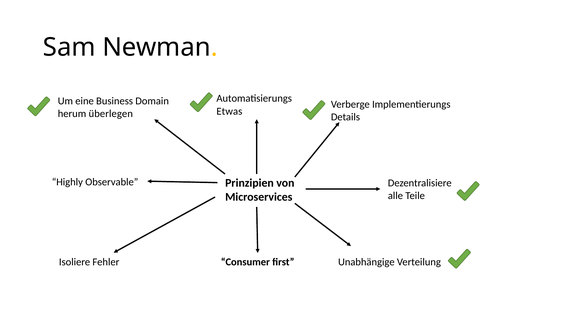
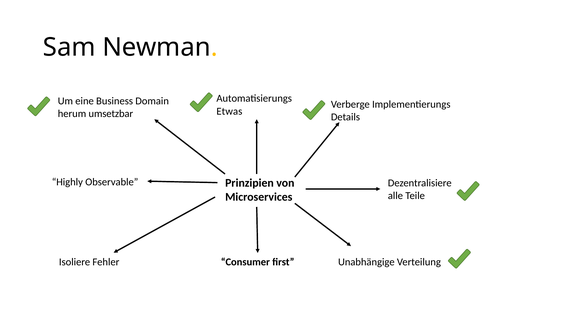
überlegen: überlegen -> umsetzbar
